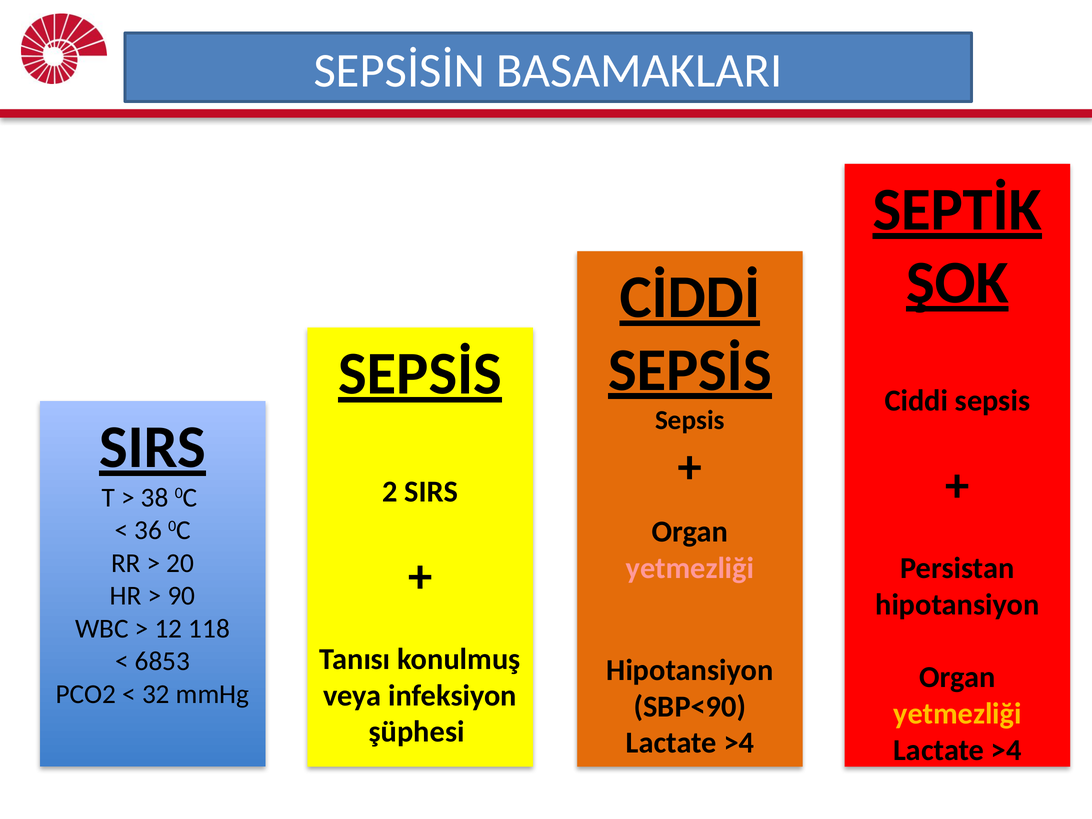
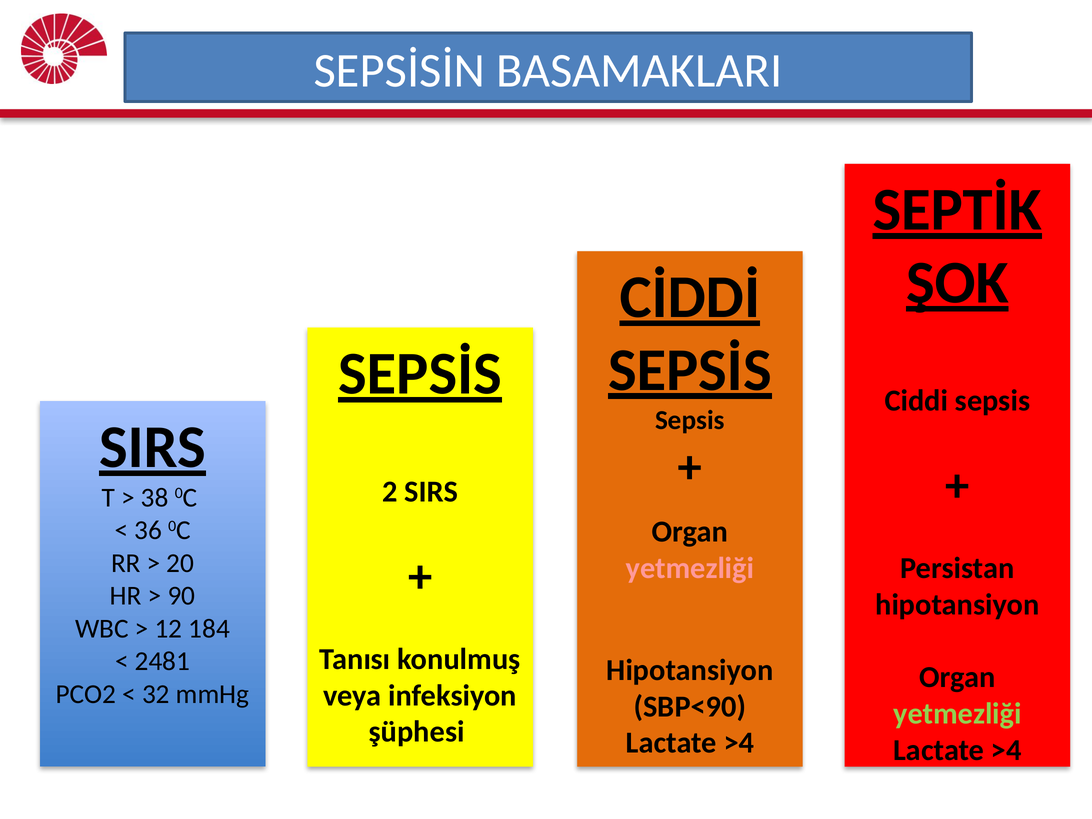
118: 118 -> 184
6853: 6853 -> 2481
yetmezliği at (957, 714) colour: yellow -> light green
